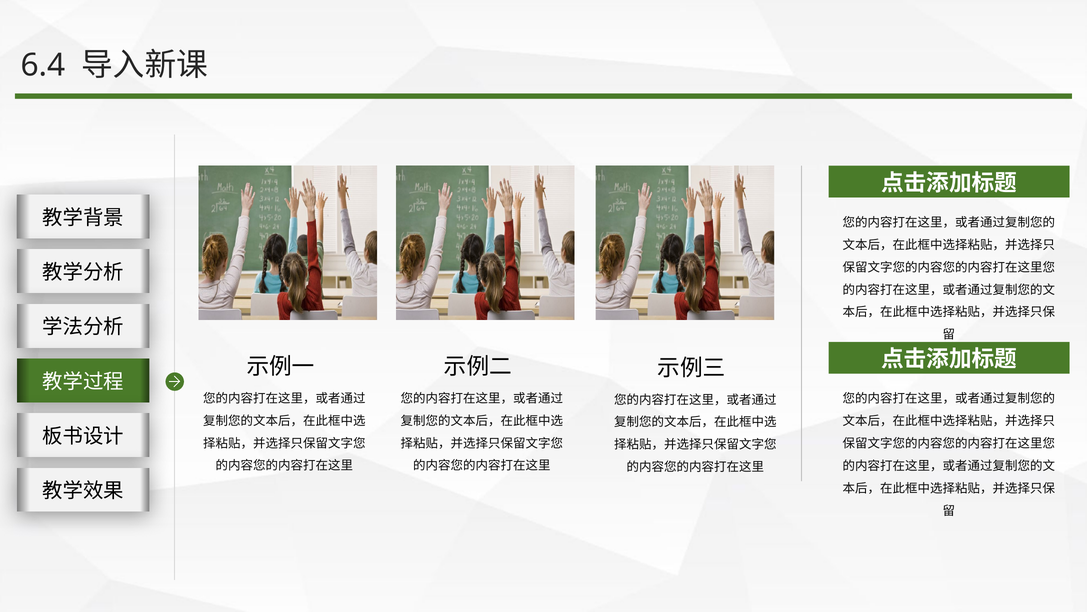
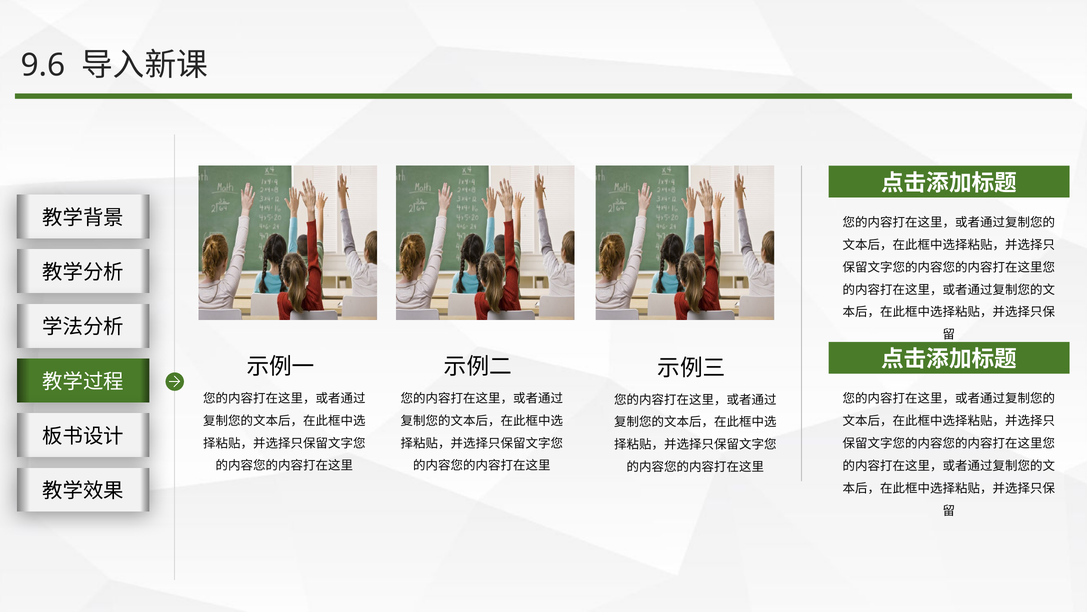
6.4: 6.4 -> 9.6
